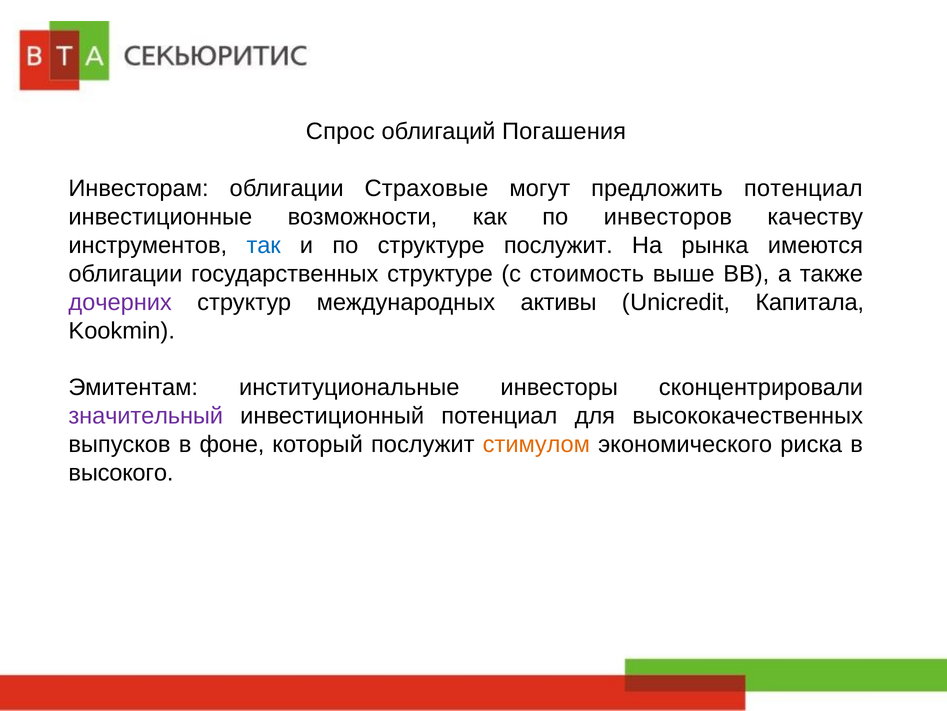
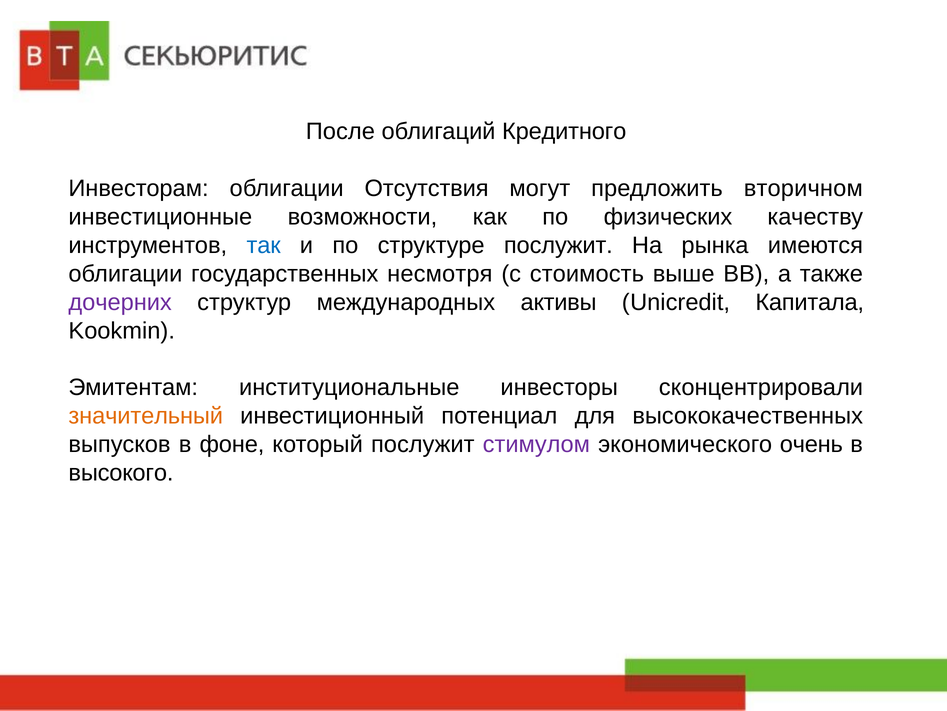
Спрос: Спрос -> После
Погашения: Погашения -> Кредитного
Страховые: Страховые -> Отсутствия
предложить потенциал: потенциал -> вторичном
инвесторов: инвесторов -> физических
государственных структуре: структуре -> несмотря
значительный colour: purple -> orange
стимулом colour: orange -> purple
риска: риска -> очень
